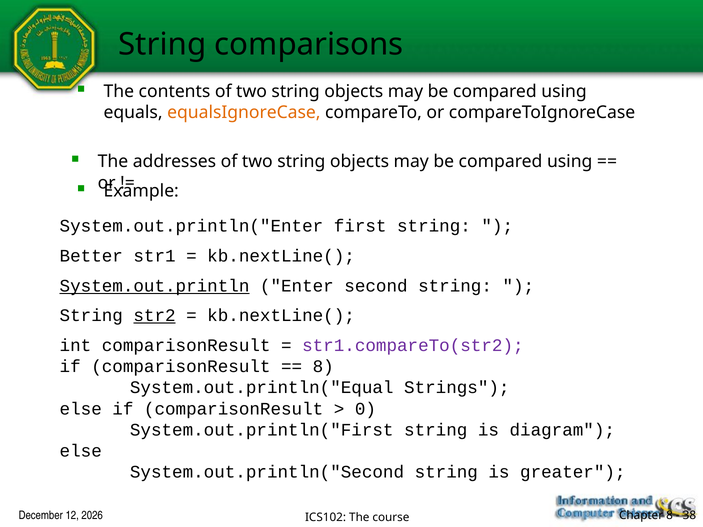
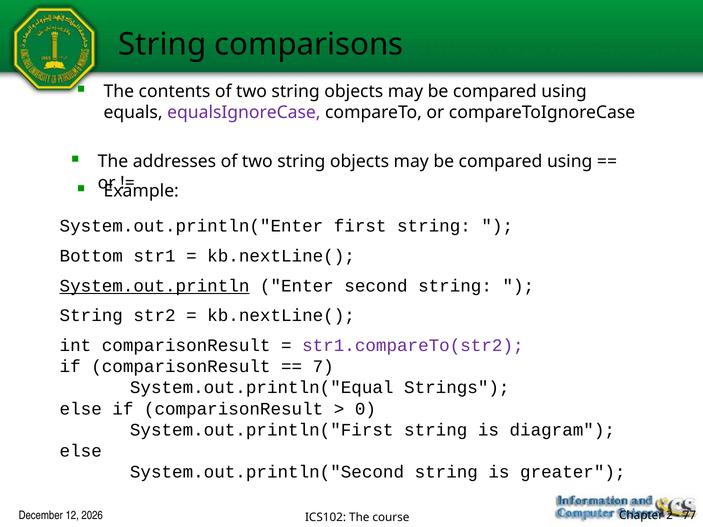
equalsIgnoreCase colour: orange -> purple
Better: Better -> Bottom
str2 underline: present -> none
8 at (323, 367): 8 -> 7
Chapter 8: 8 -> 2
38: 38 -> 77
